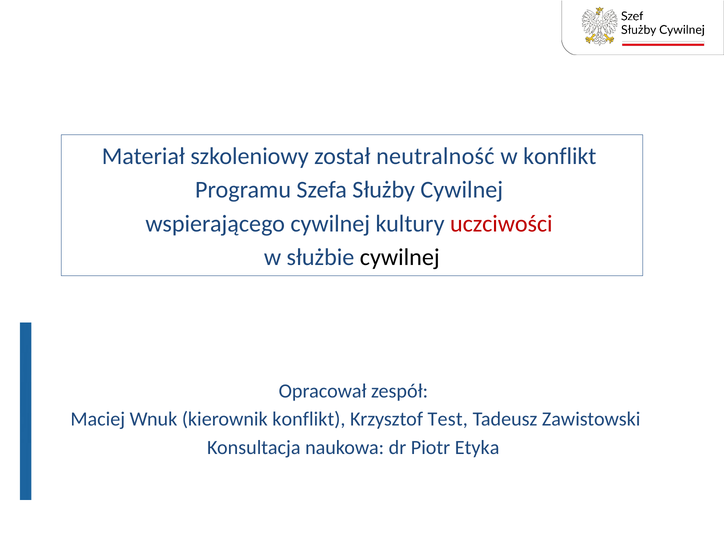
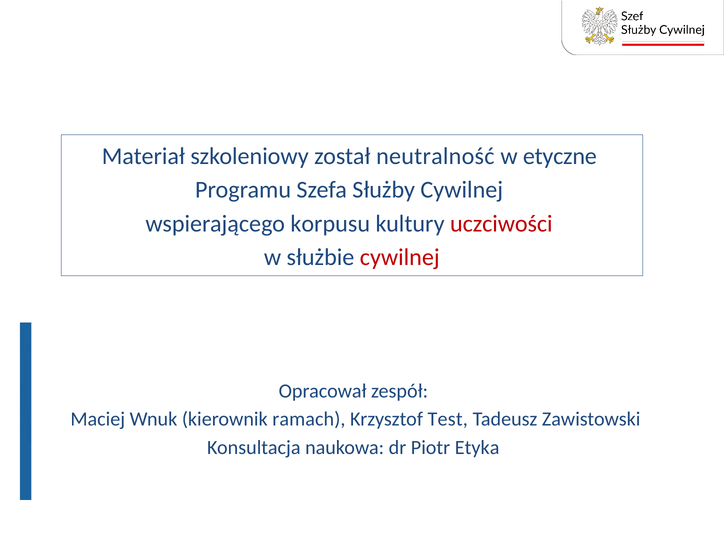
w konflikt: konflikt -> etyczne
wspierającego cywilnej: cywilnej -> korpusu
cywilnej at (400, 257) colour: black -> red
kierownik konflikt: konflikt -> ramach
